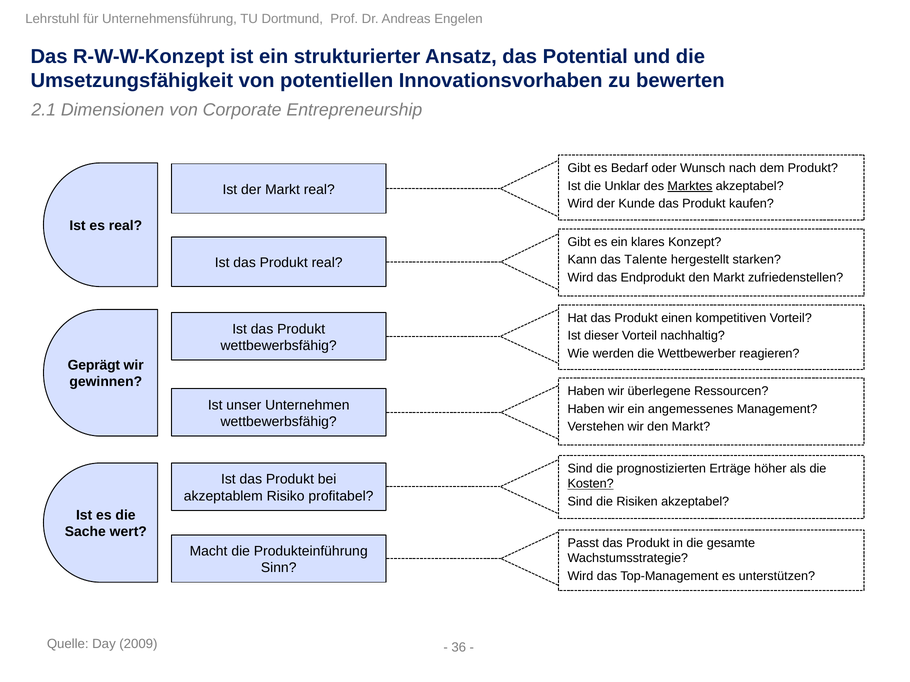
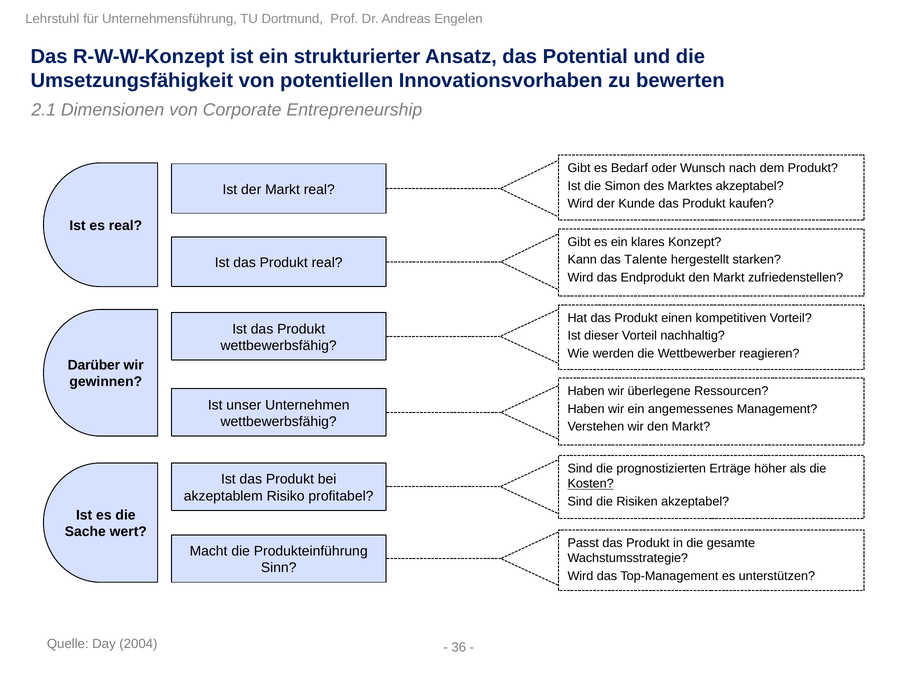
Unklar: Unklar -> Simon
Marktes underline: present -> none
Geprägt: Geprägt -> Darüber
2009: 2009 -> 2004
